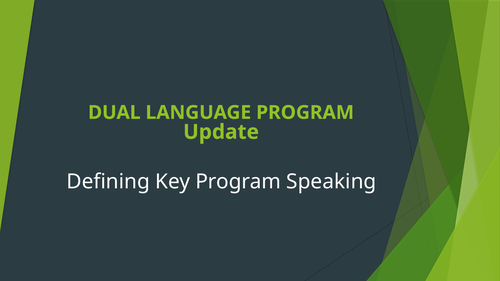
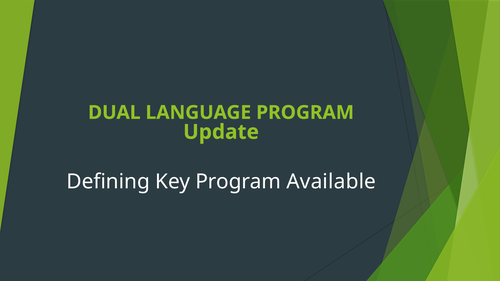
Speaking: Speaking -> Available
